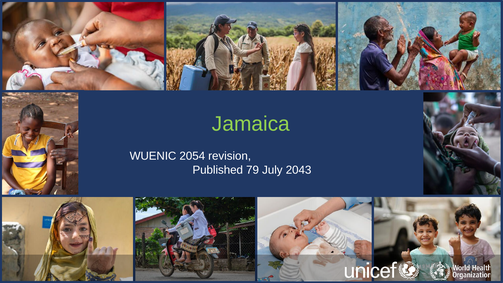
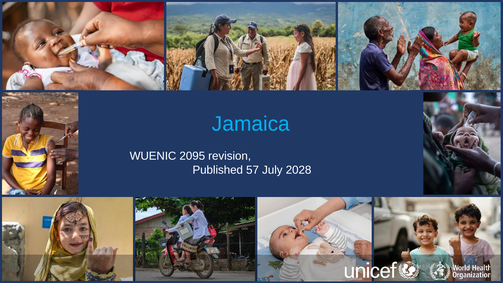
Jamaica colour: light green -> light blue
2054: 2054 -> 2095
79: 79 -> 57
2043: 2043 -> 2028
